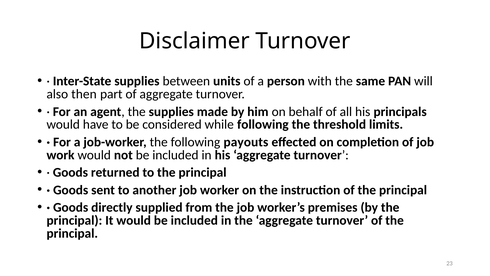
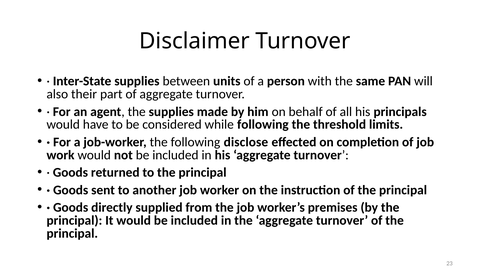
then: then -> their
payouts: payouts -> disclose
